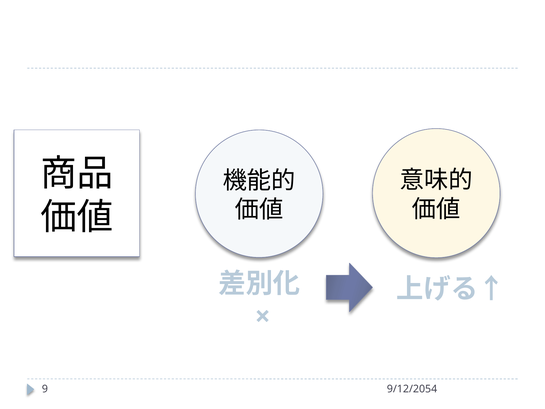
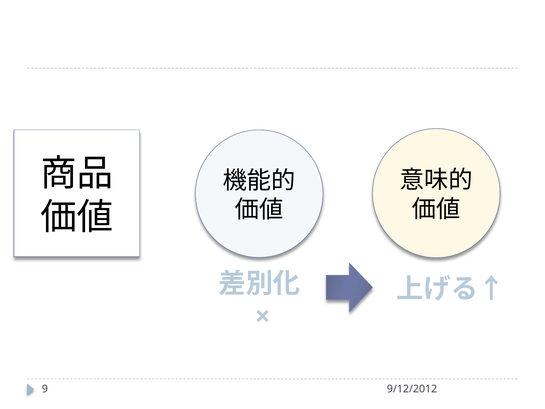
9/12/2054: 9/12/2054 -> 9/12/2012
